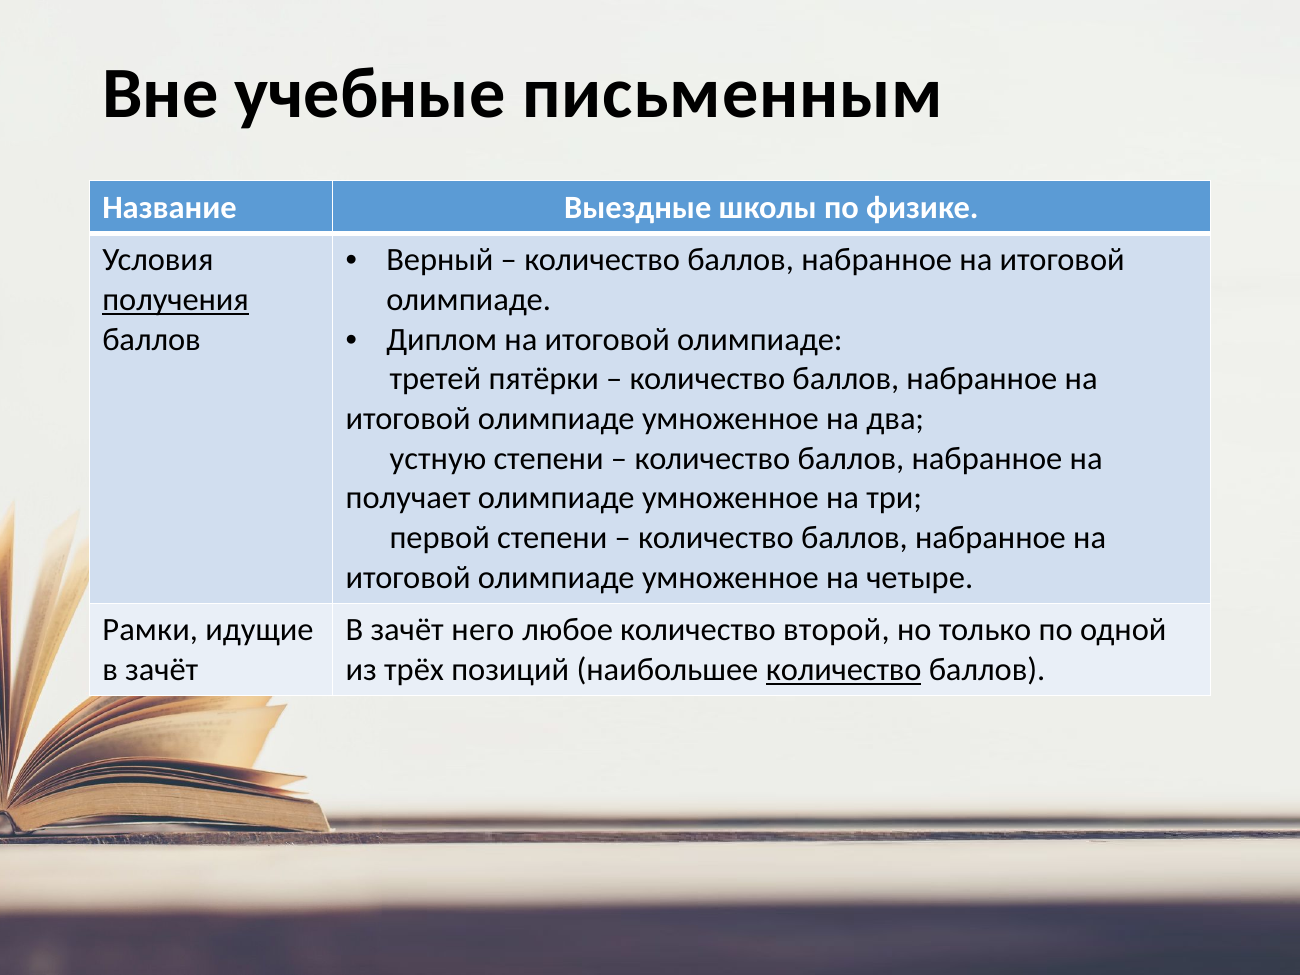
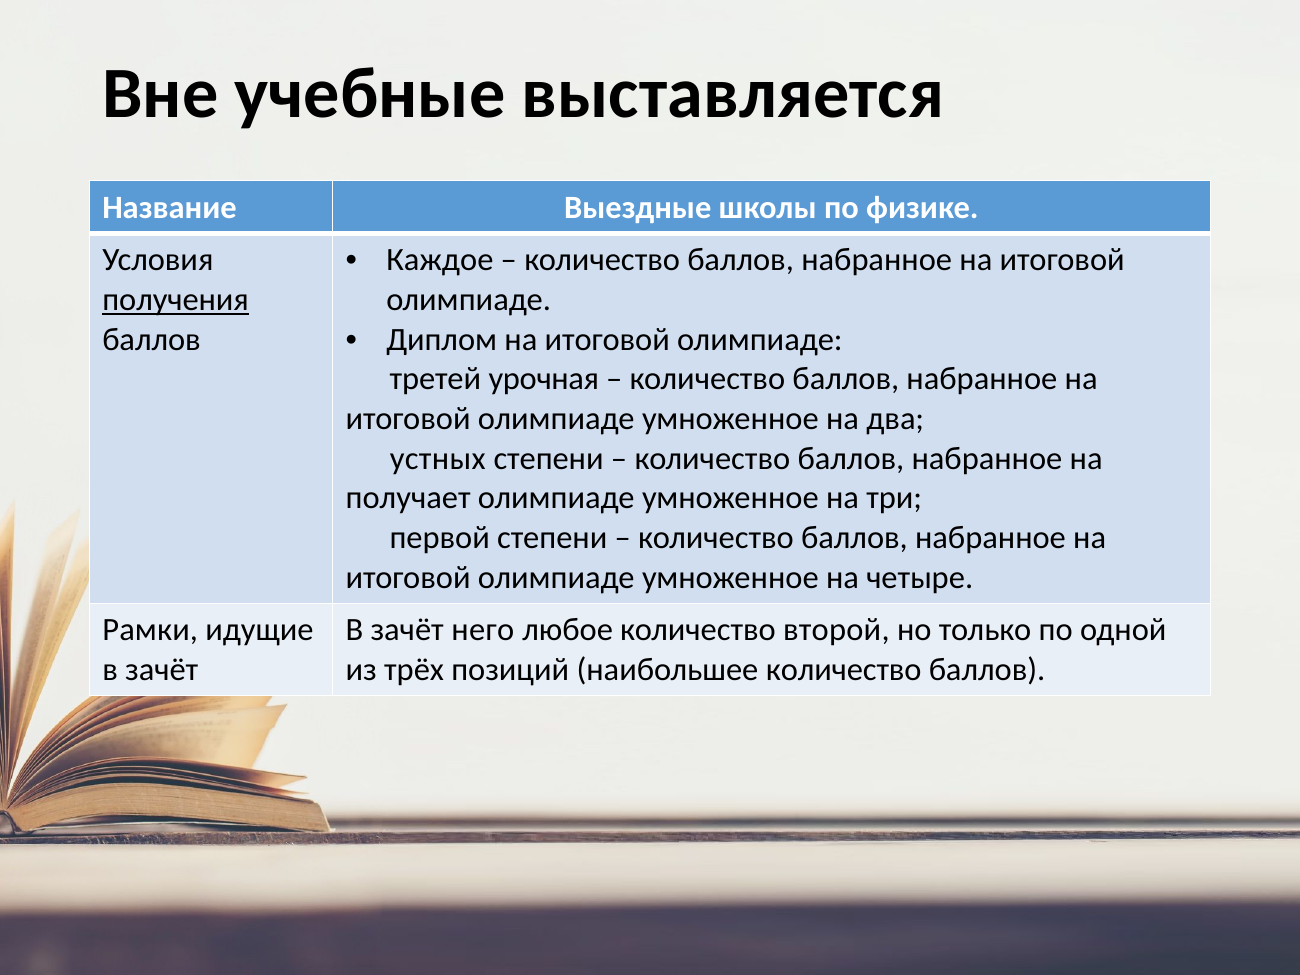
письменным: письменным -> выставляется
Верный: Верный -> Каждое
пятёрки: пятёрки -> урочная
устную: устную -> устных
количество at (844, 670) underline: present -> none
